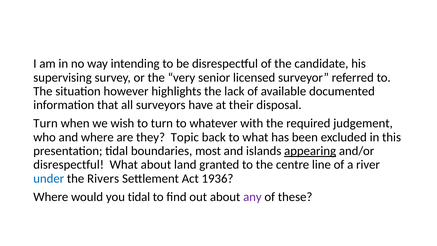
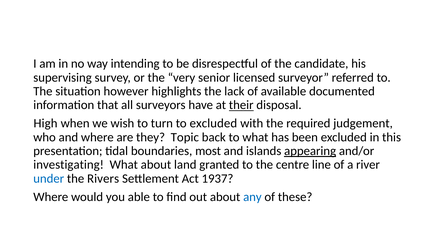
their underline: none -> present
Turn at (46, 123): Turn -> High
to whatever: whatever -> excluded
disrespectful at (69, 165): disrespectful -> investigating
1936: 1936 -> 1937
you tidal: tidal -> able
any colour: purple -> blue
